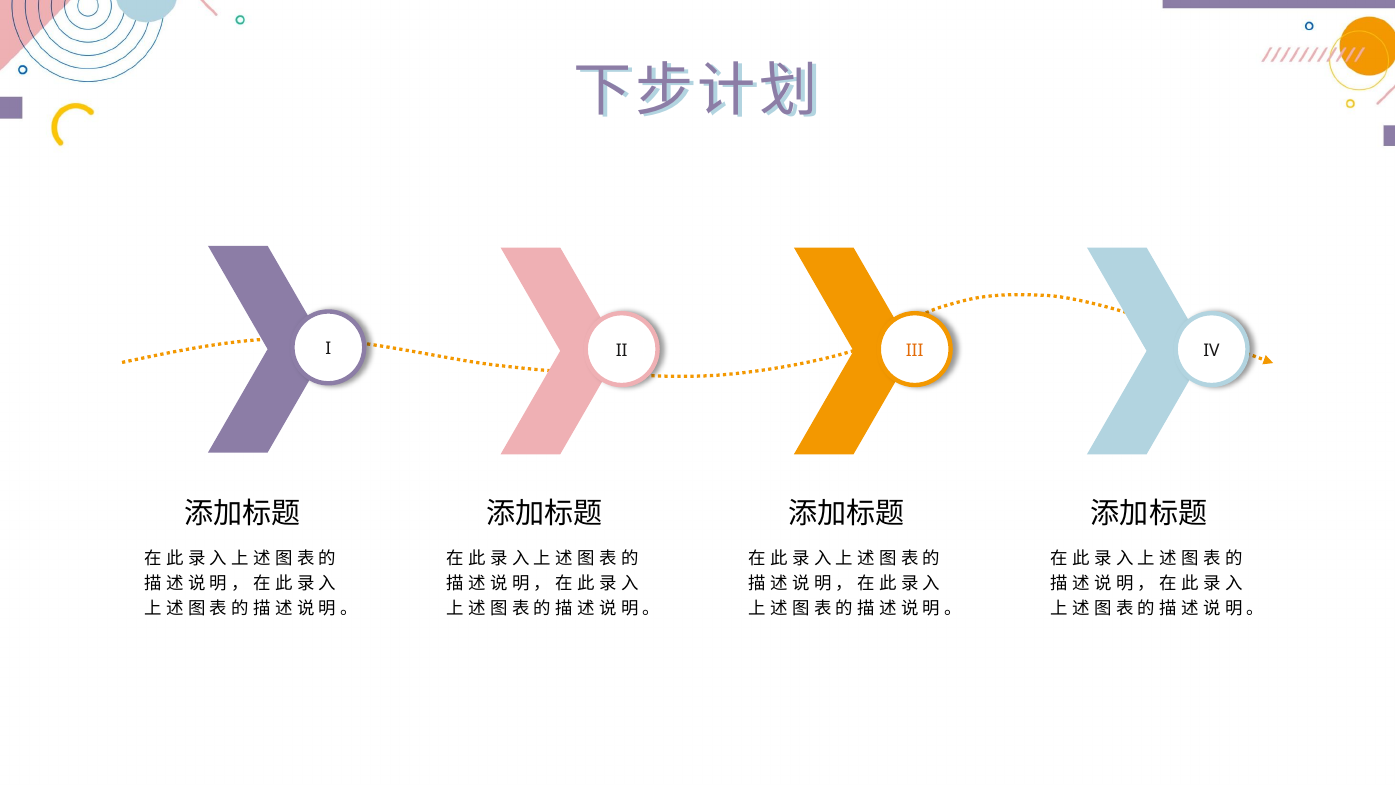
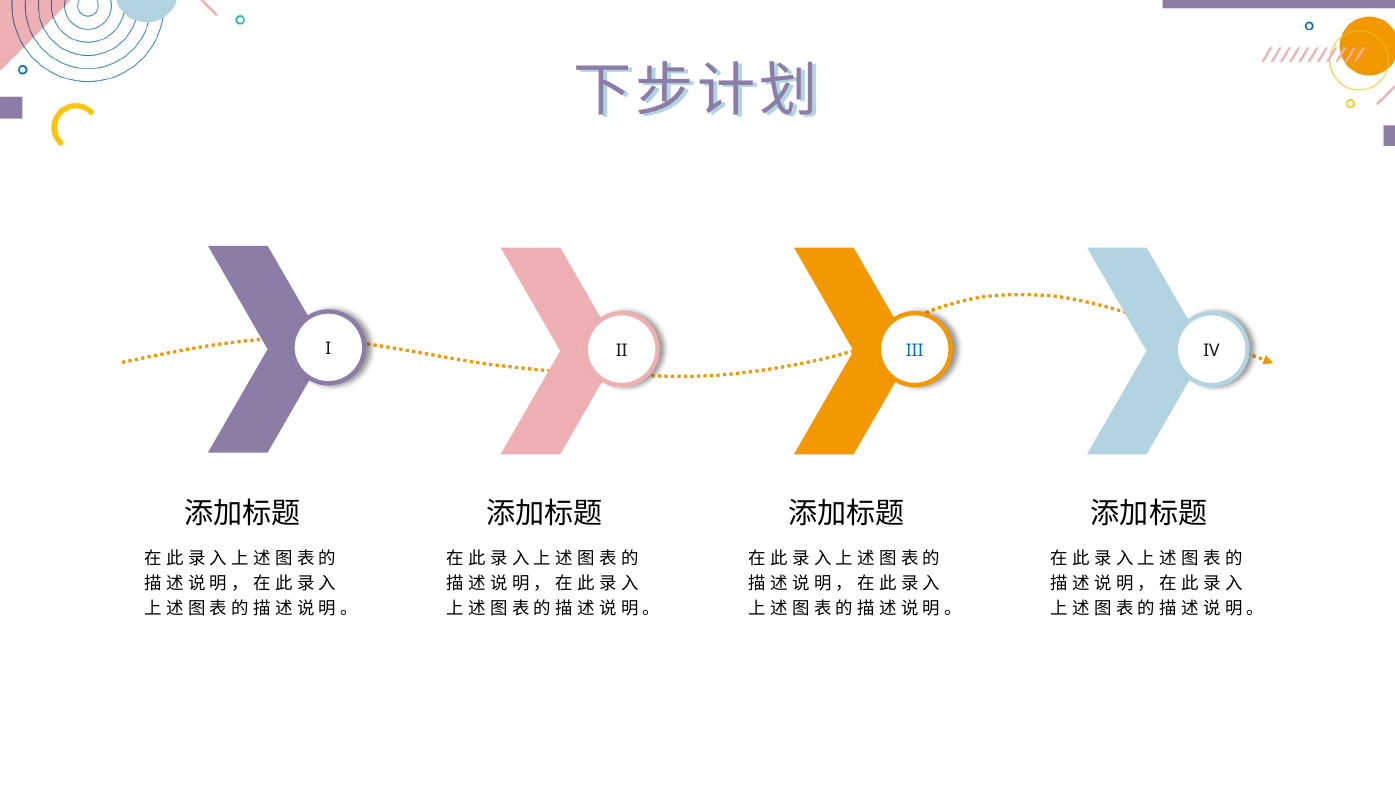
III colour: orange -> blue
